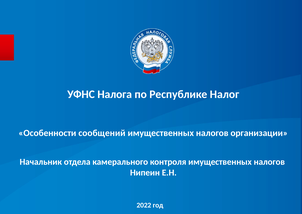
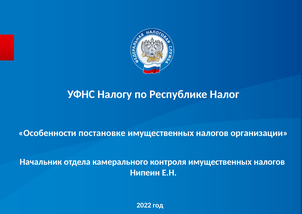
Налога: Налога -> Налогу
сообщений: сообщений -> постановке
